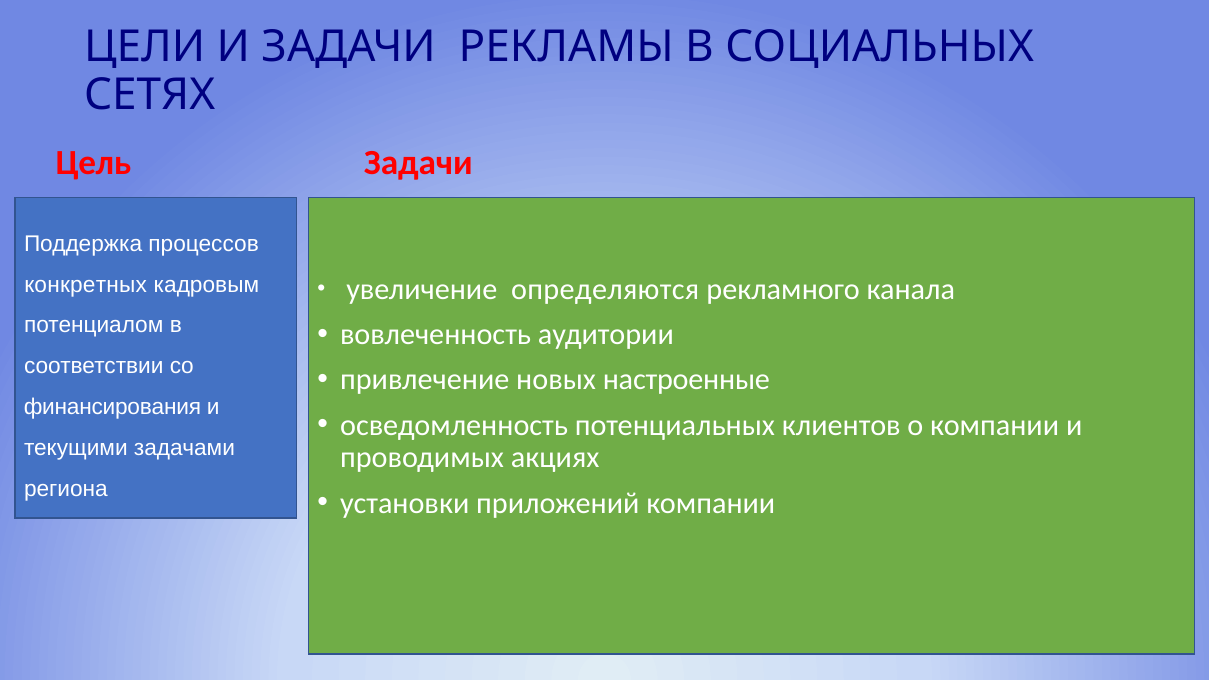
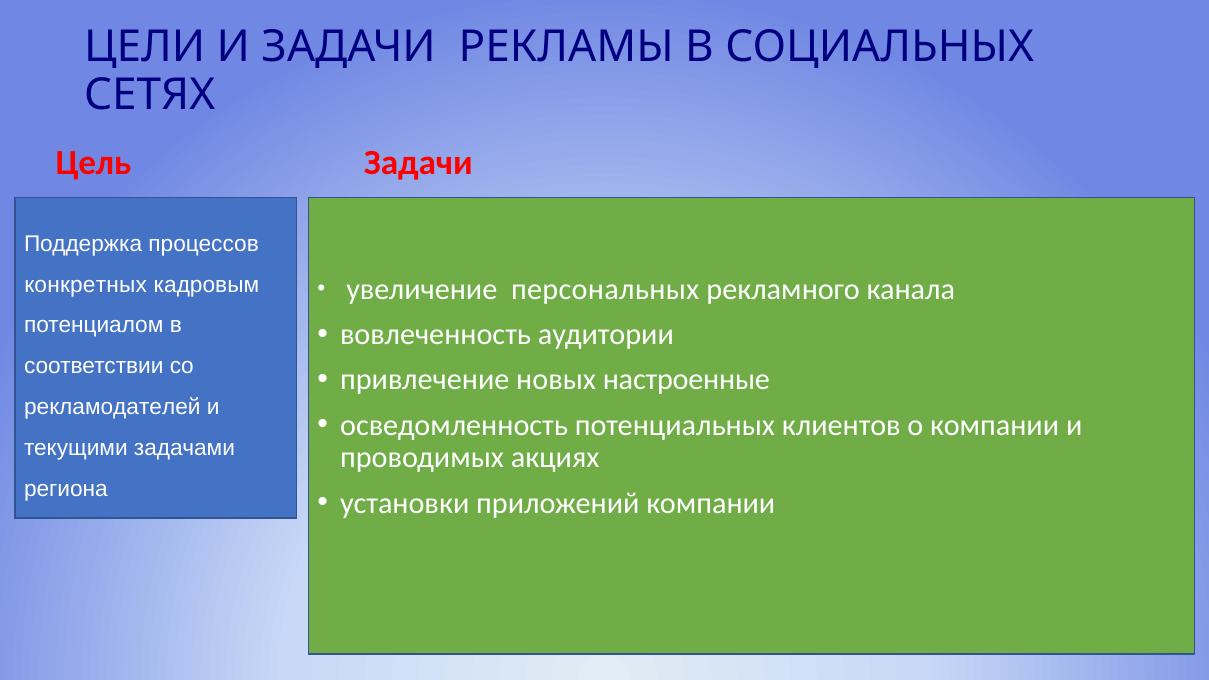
определяются: определяются -> персональных
финансирования: финансирования -> рекламодателей
